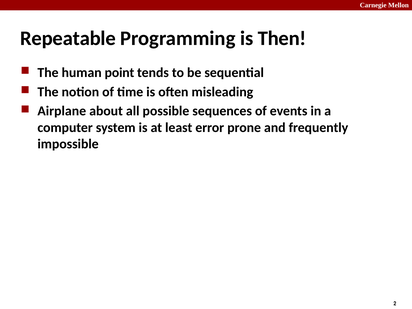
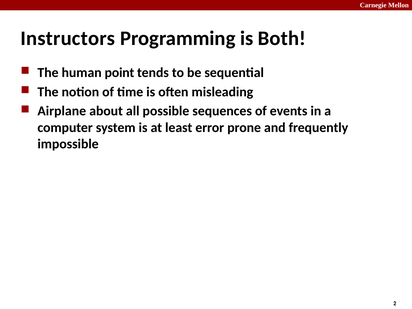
Repeatable: Repeatable -> Instructors
Then: Then -> Both
